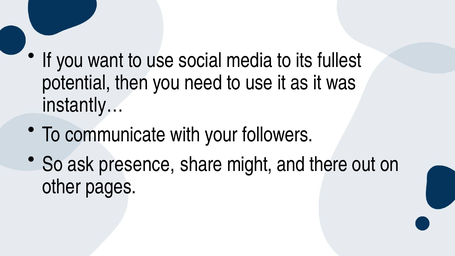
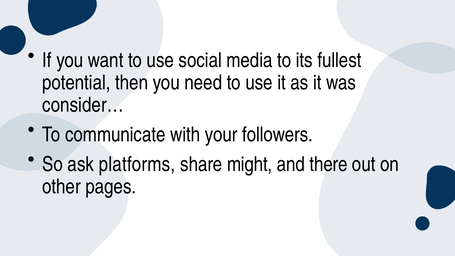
instantly…: instantly… -> consider…
presence: presence -> platforms
